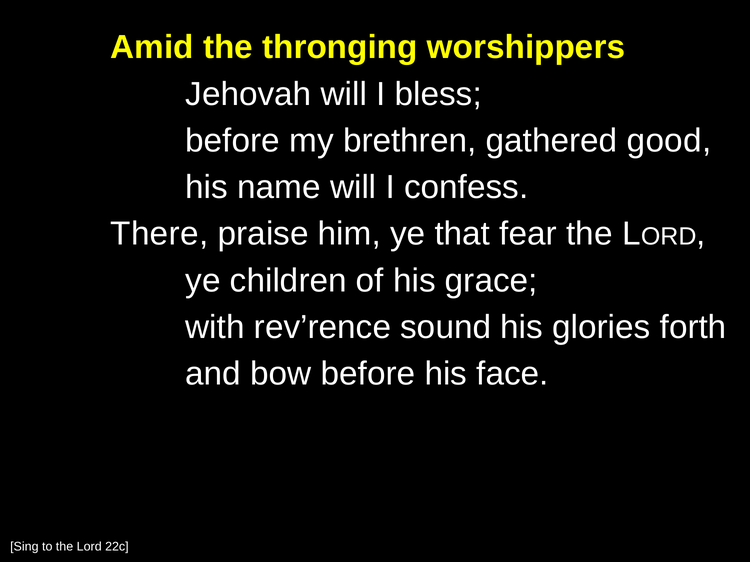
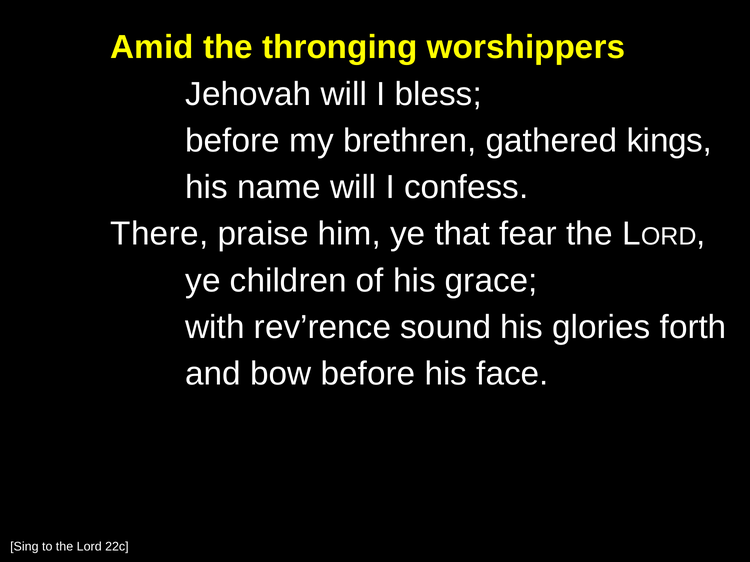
good: good -> kings
